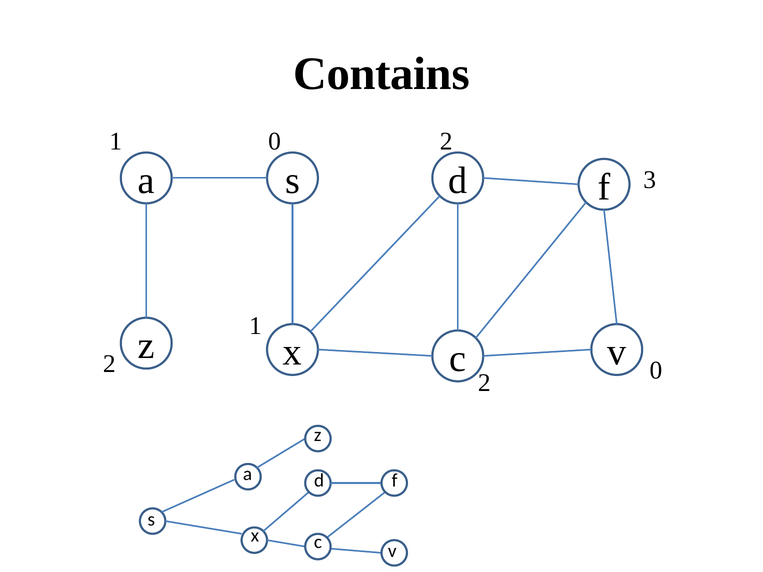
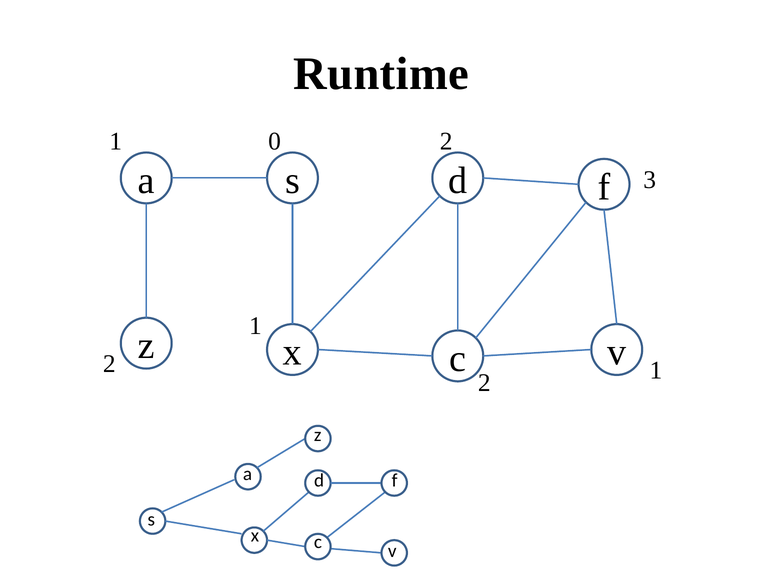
Contains: Contains -> Runtime
2 0: 0 -> 1
